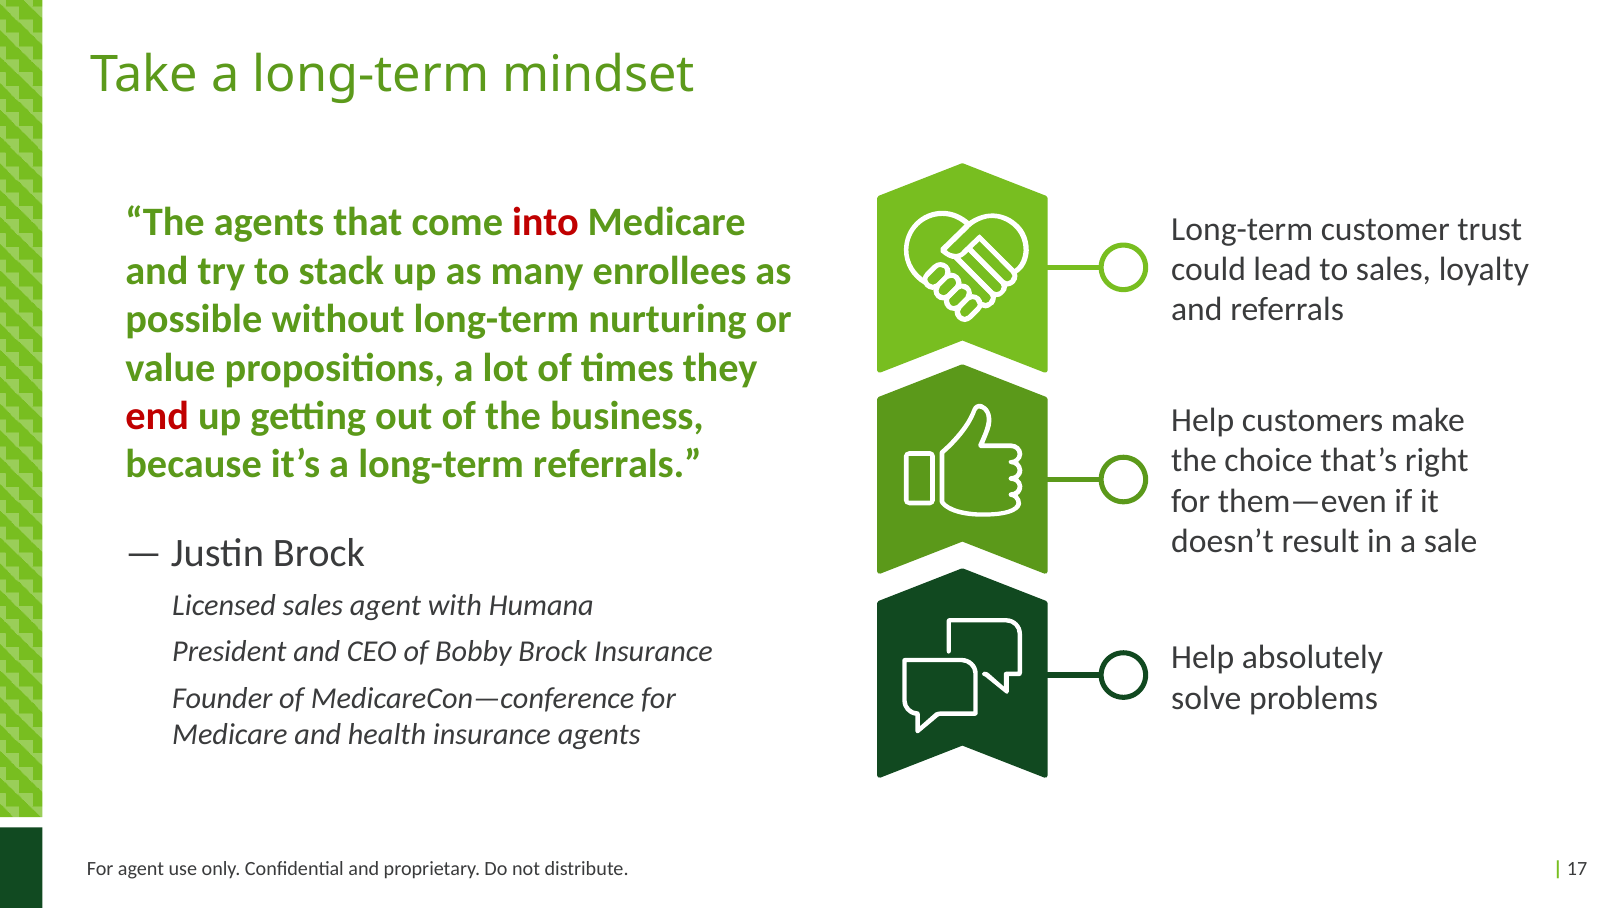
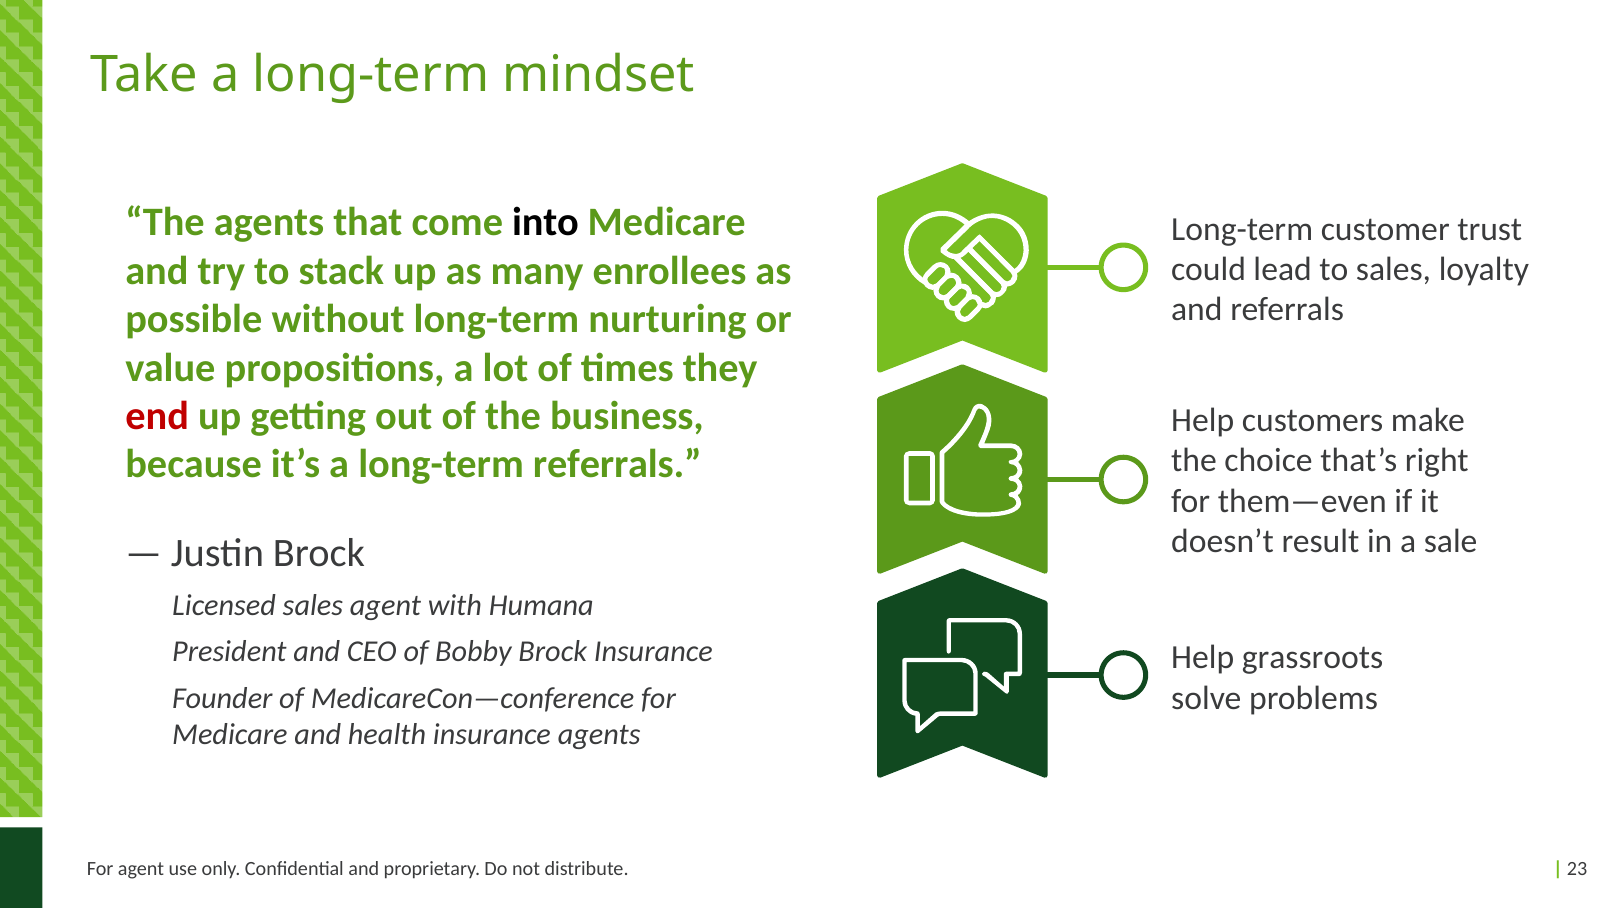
into colour: red -> black
absolutely: absolutely -> grassroots
17: 17 -> 23
